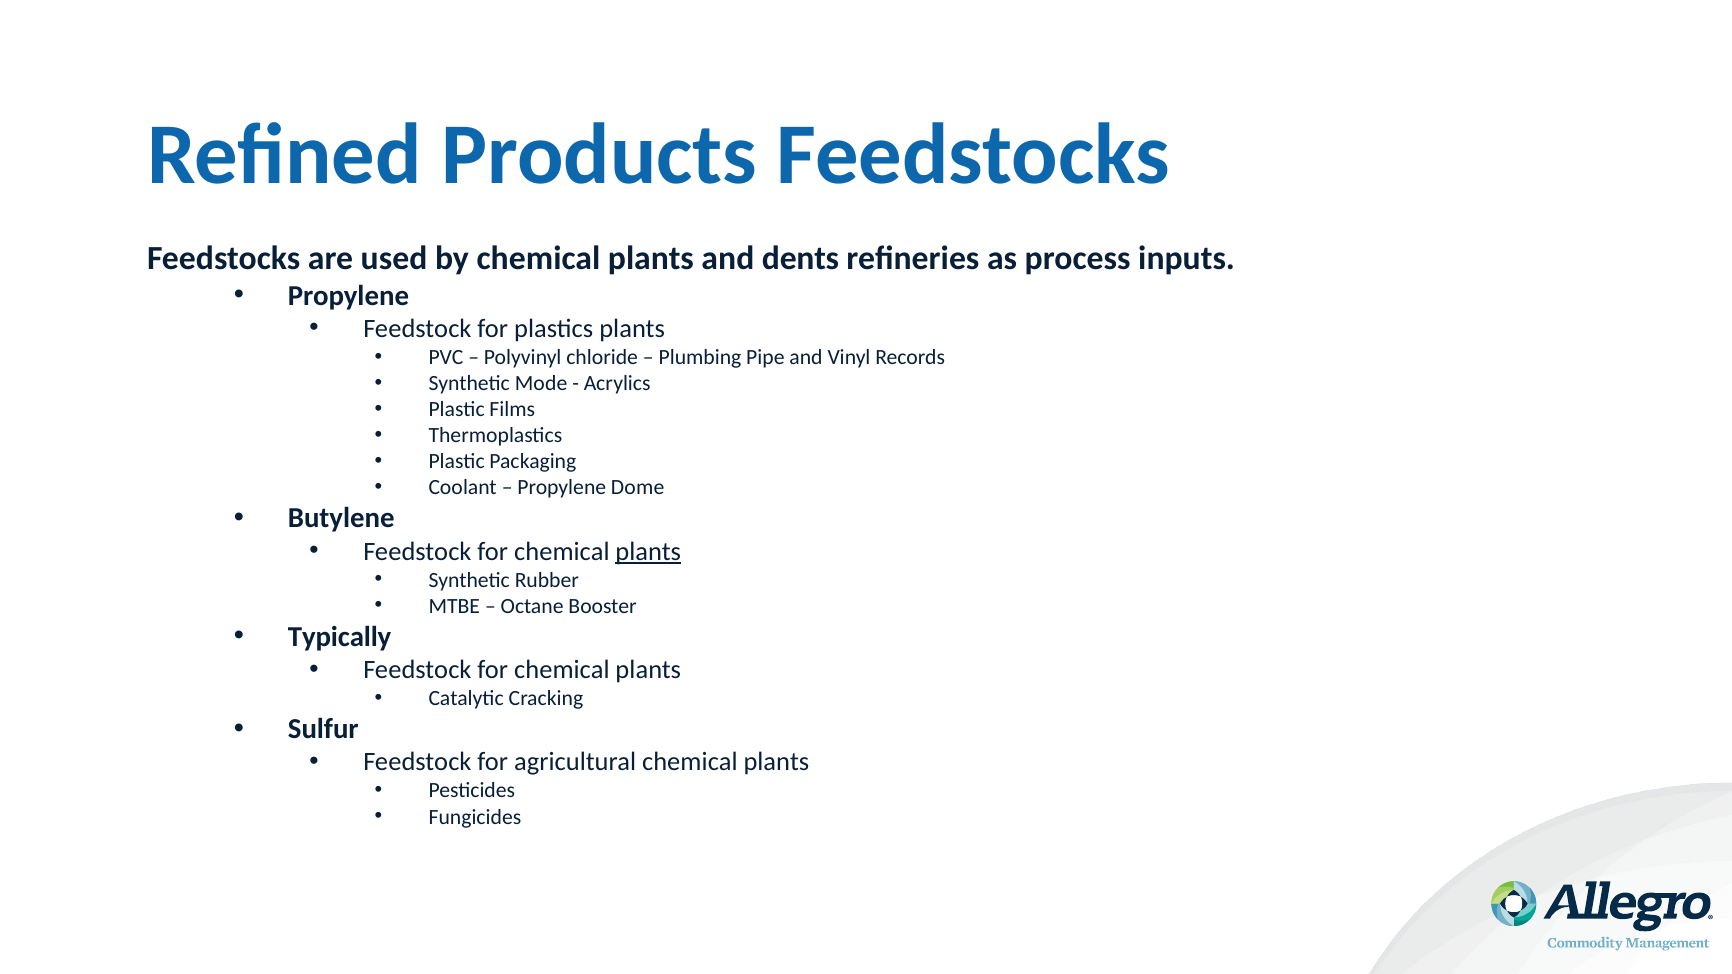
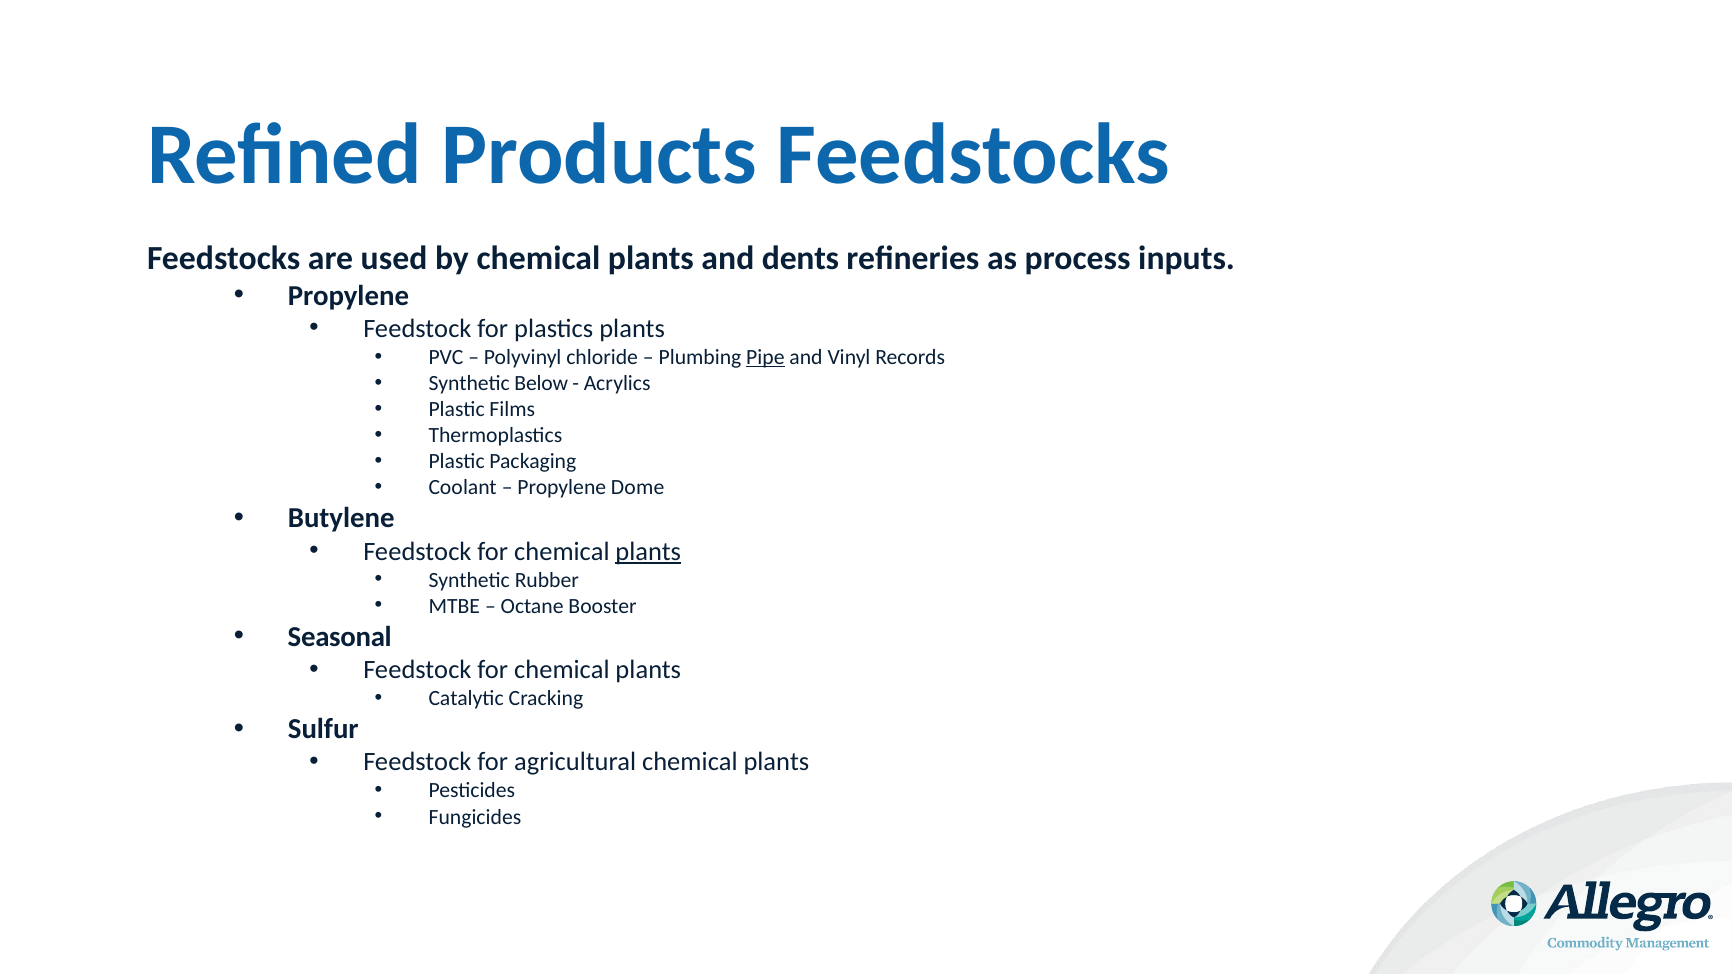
Pipe underline: none -> present
Mode: Mode -> Below
Typically: Typically -> Seasonal
